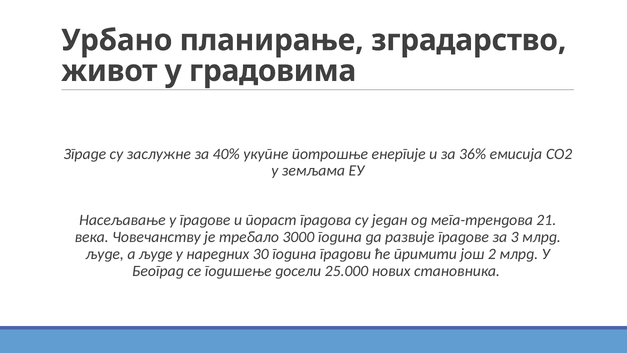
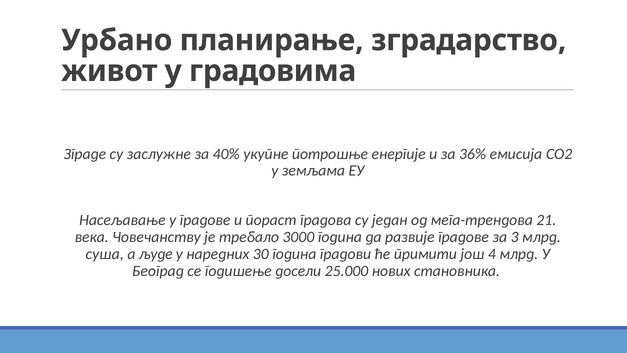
људе at (105, 254): људе -> суша
2: 2 -> 4
